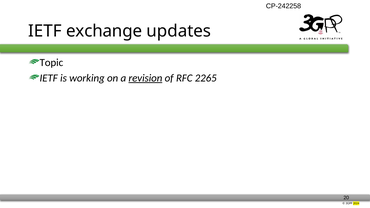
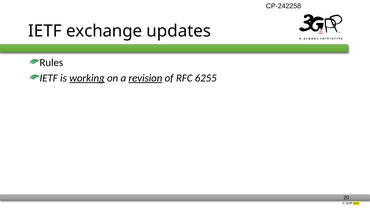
Topic: Topic -> Rules
working underline: none -> present
2265: 2265 -> 6255
